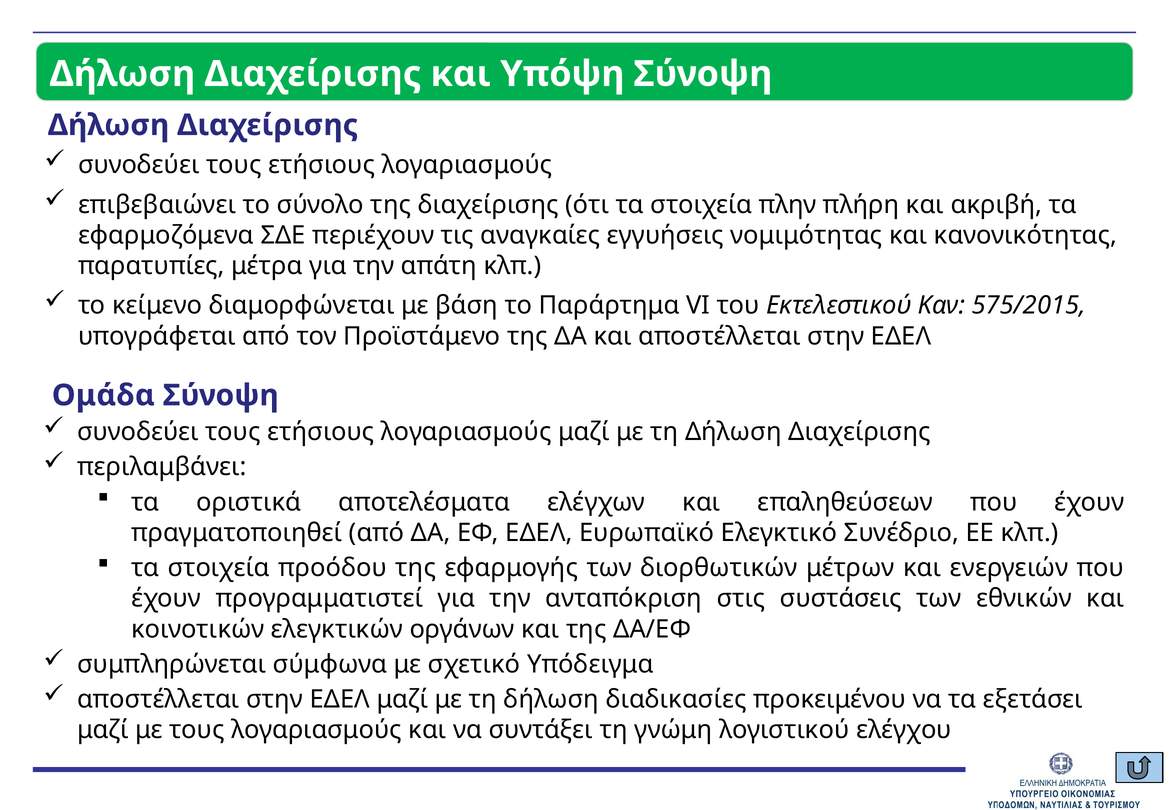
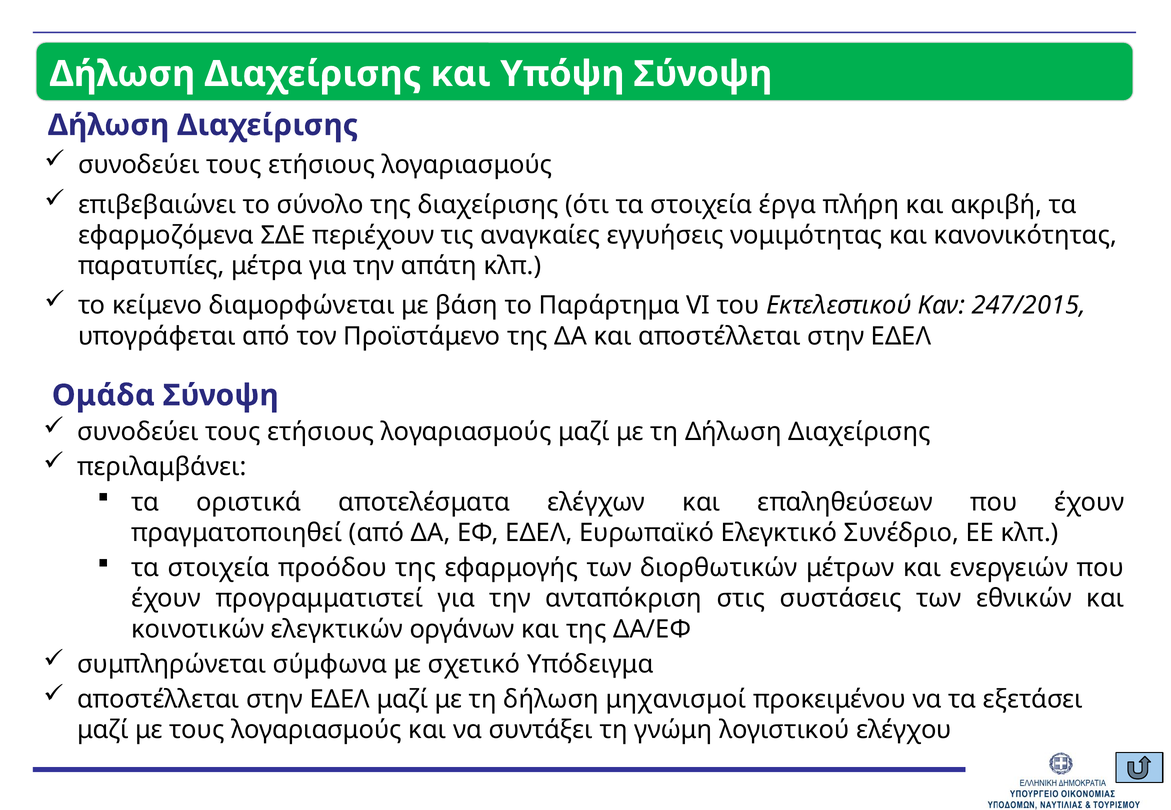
πλην: πλην -> έργα
575/2015: 575/2015 -> 247/2015
διαδικασίες: διαδικασίες -> μηχανισμοί
